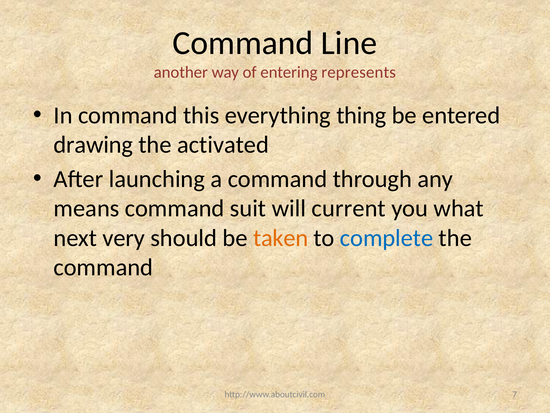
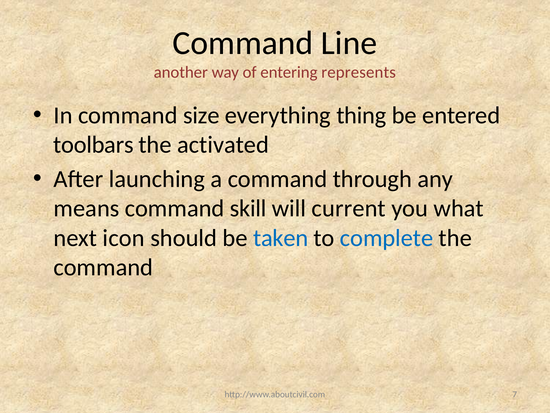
this: this -> size
drawing: drawing -> toolbars
suit: suit -> skill
very: very -> icon
taken colour: orange -> blue
